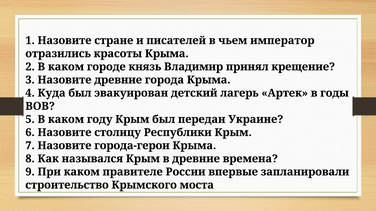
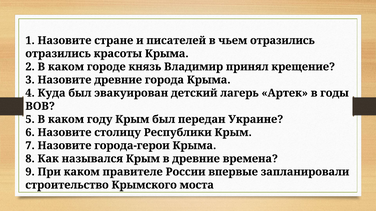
чьем император: император -> отразились
